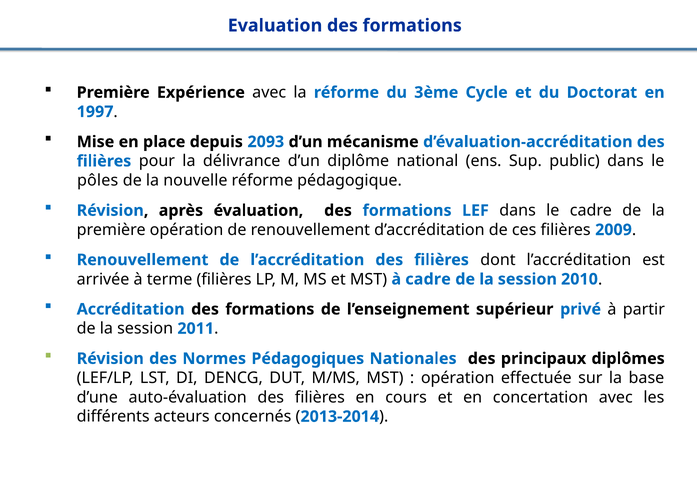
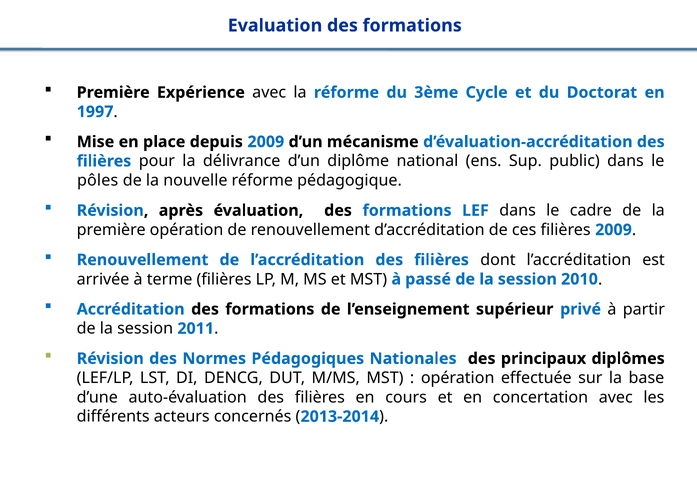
depuis 2093: 2093 -> 2009
à cadre: cadre -> passé
